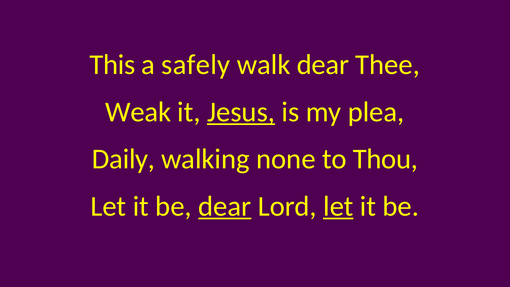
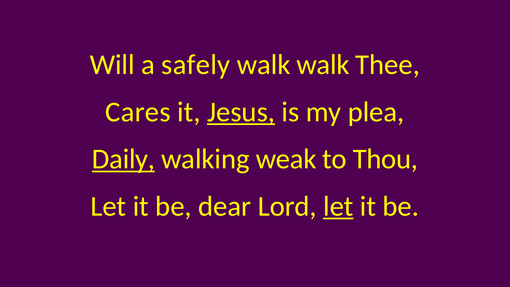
This: This -> Will
walk dear: dear -> walk
Weak: Weak -> Cares
Daily underline: none -> present
none: none -> weak
dear at (225, 206) underline: present -> none
